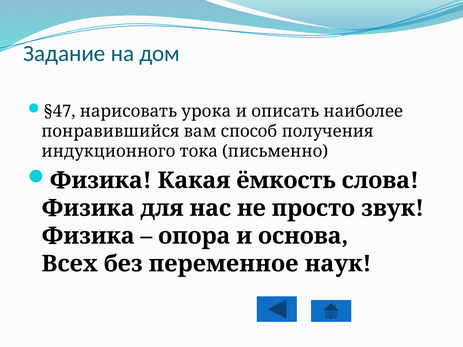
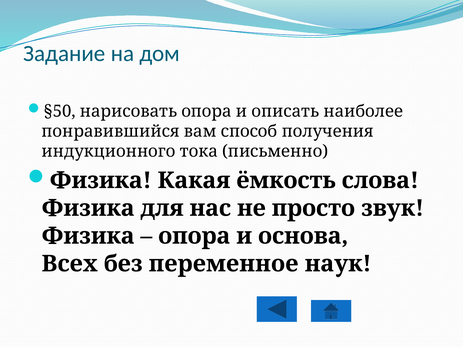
§47: §47 -> §50
нарисовать урока: урока -> опора
